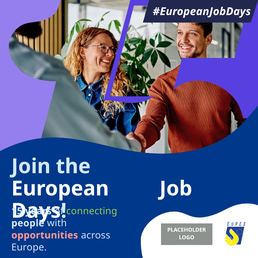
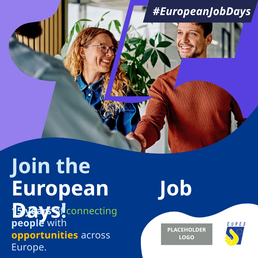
opportunities colour: pink -> yellow
